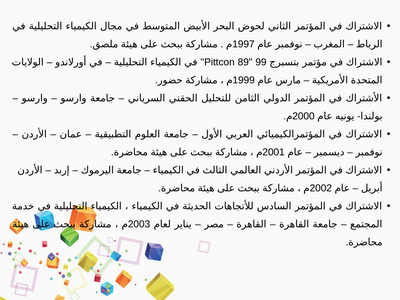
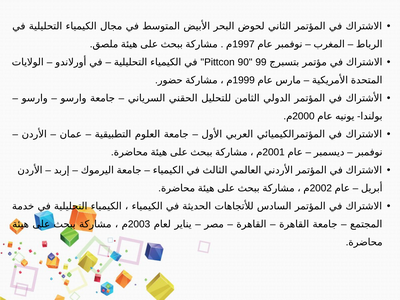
89: 89 -> 90
